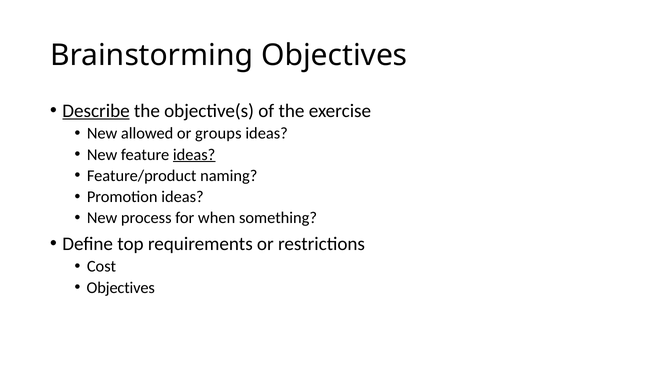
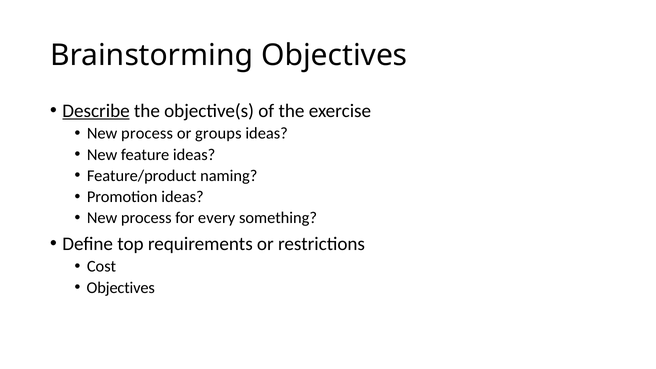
allowed at (147, 133): allowed -> process
ideas at (194, 155) underline: present -> none
when: when -> every
